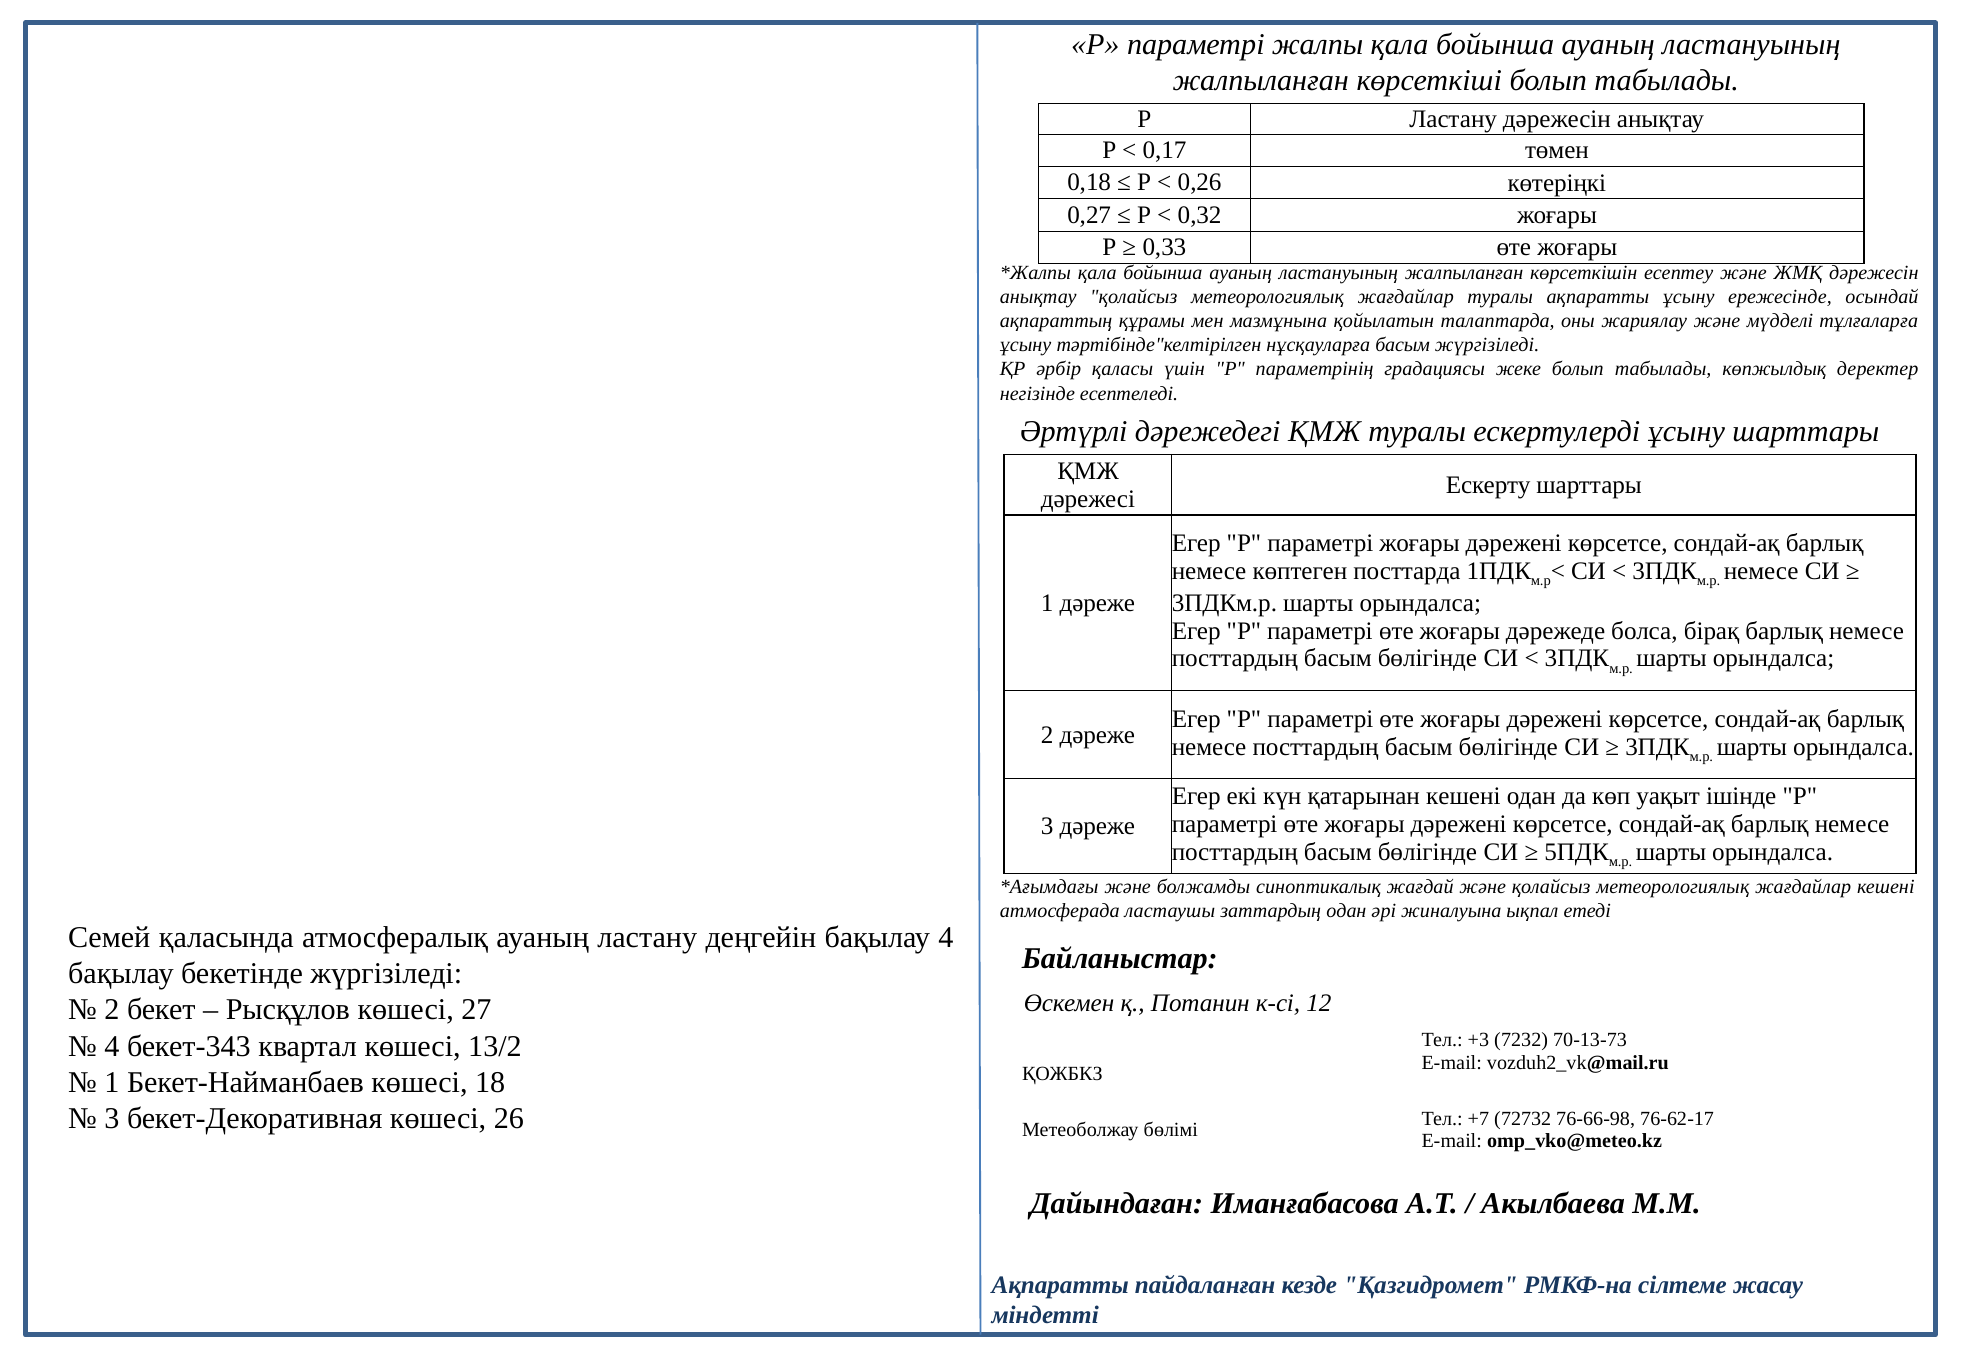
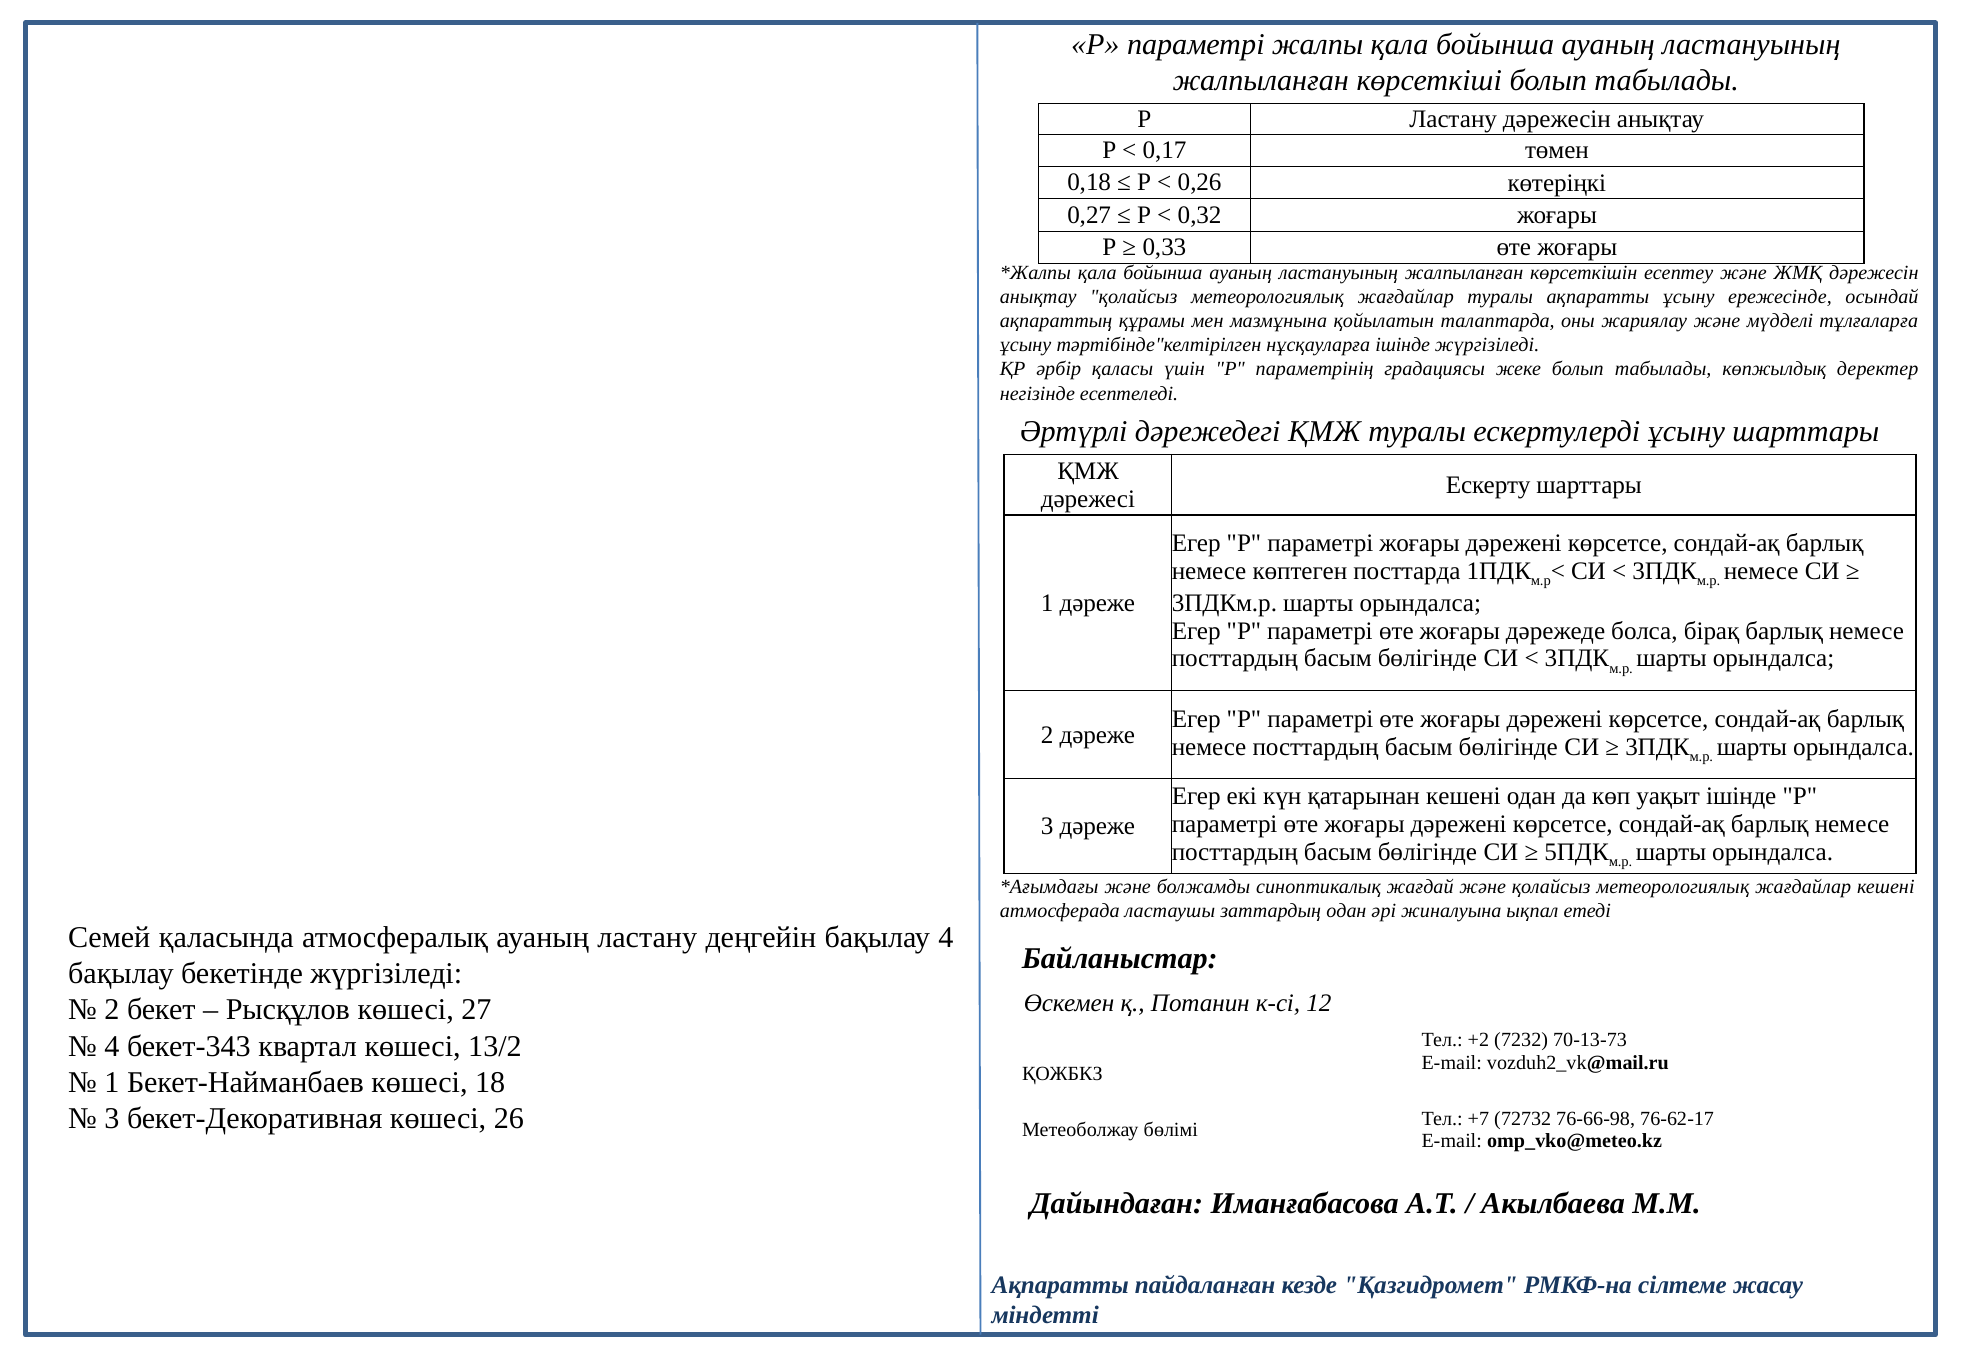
нұсқауларға басым: басым -> ішінде
+3: +3 -> +2
